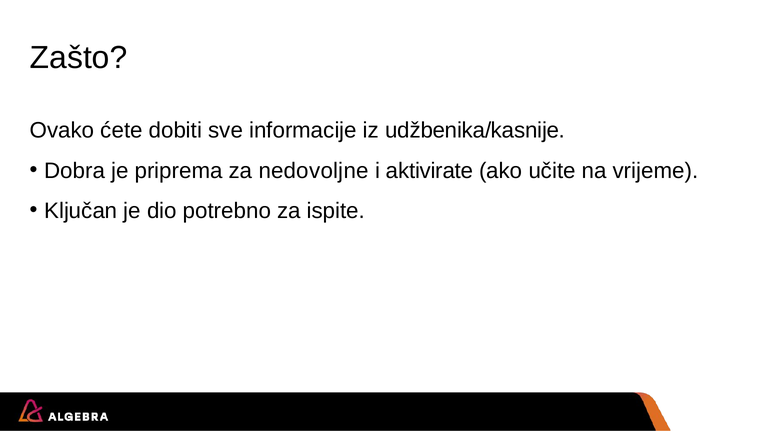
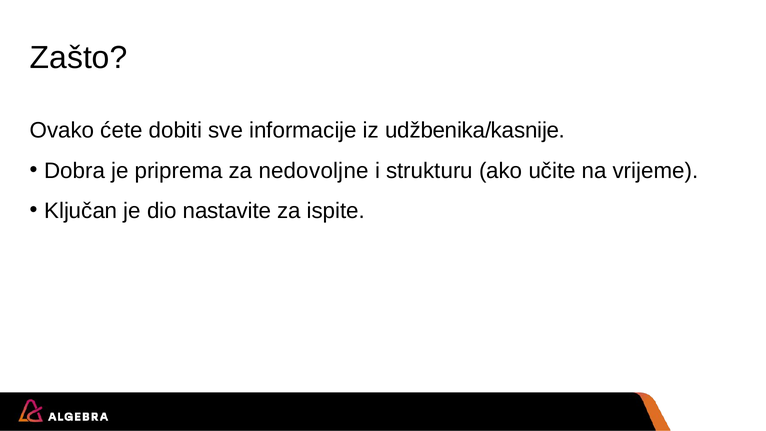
aktivirate: aktivirate -> strukturu
potrebno: potrebno -> nastavite
